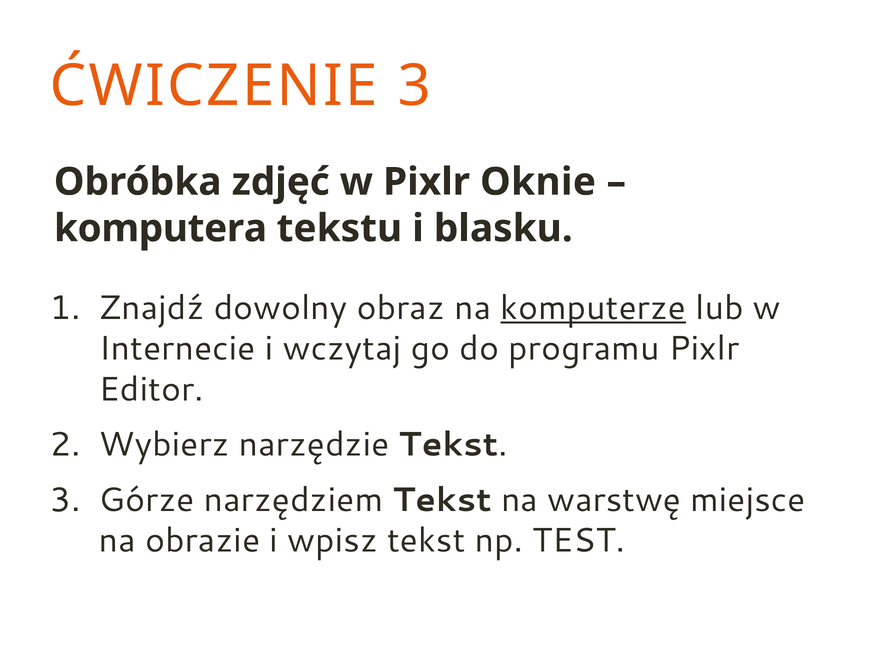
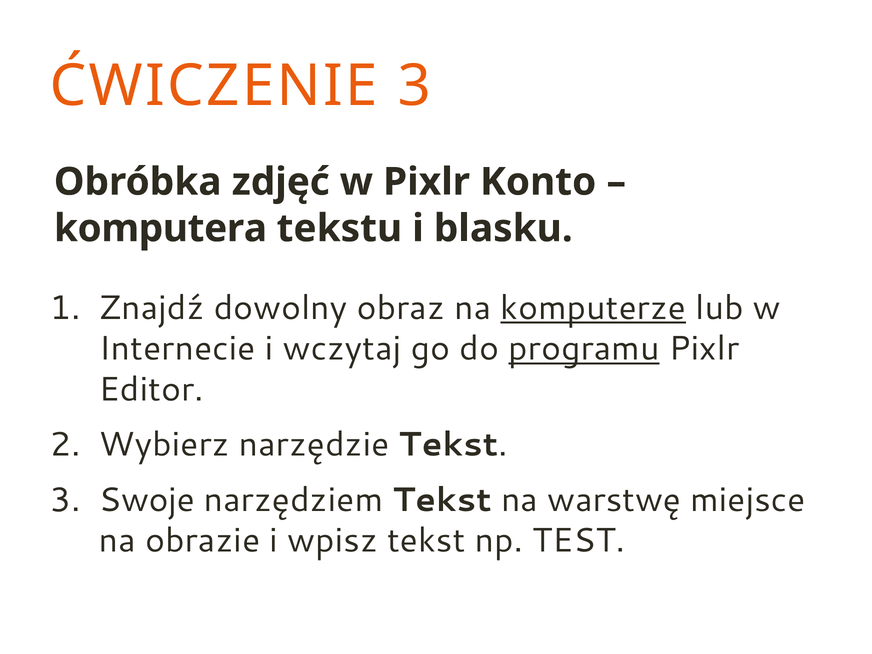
Oknie: Oknie -> Konto
programu underline: none -> present
Górze: Górze -> Swoje
